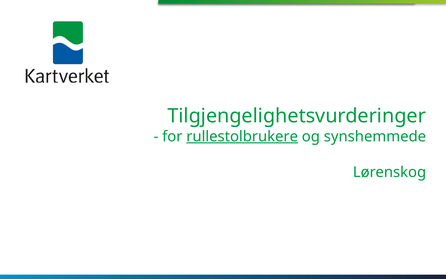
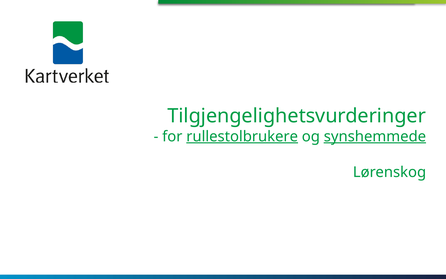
synshemmede underline: none -> present
